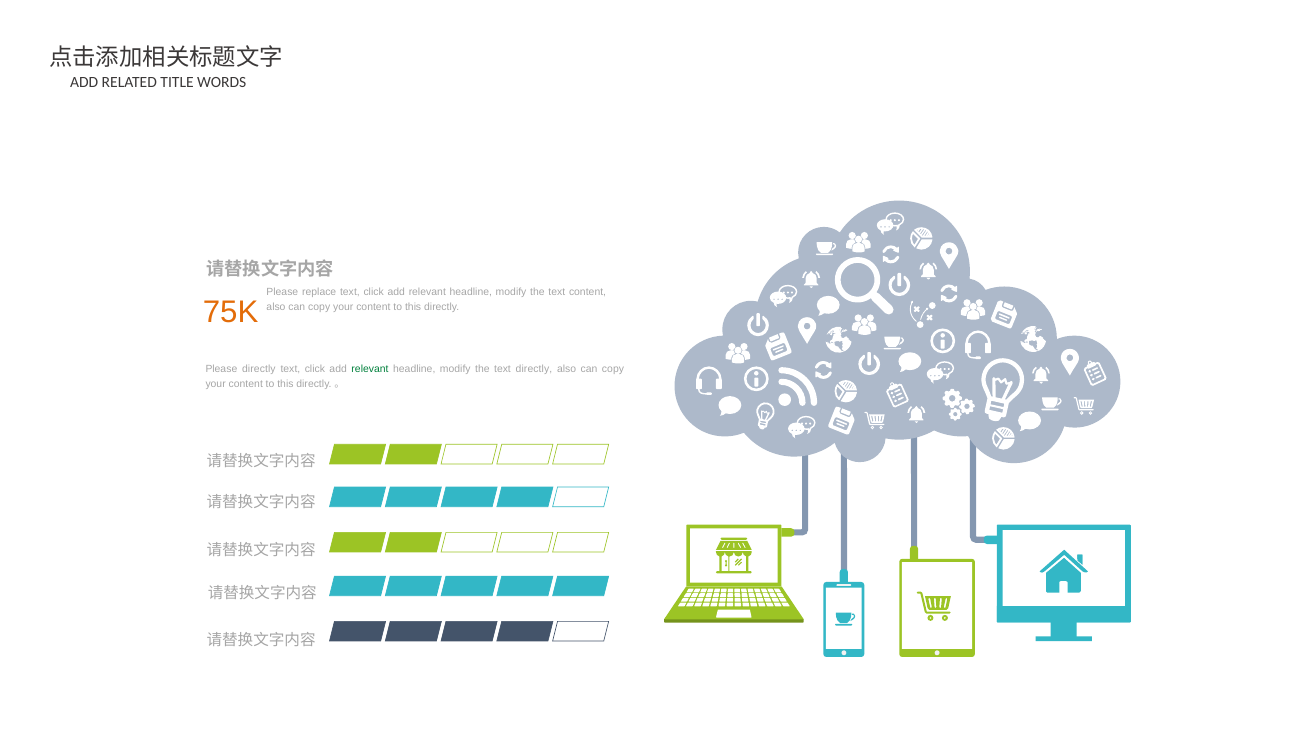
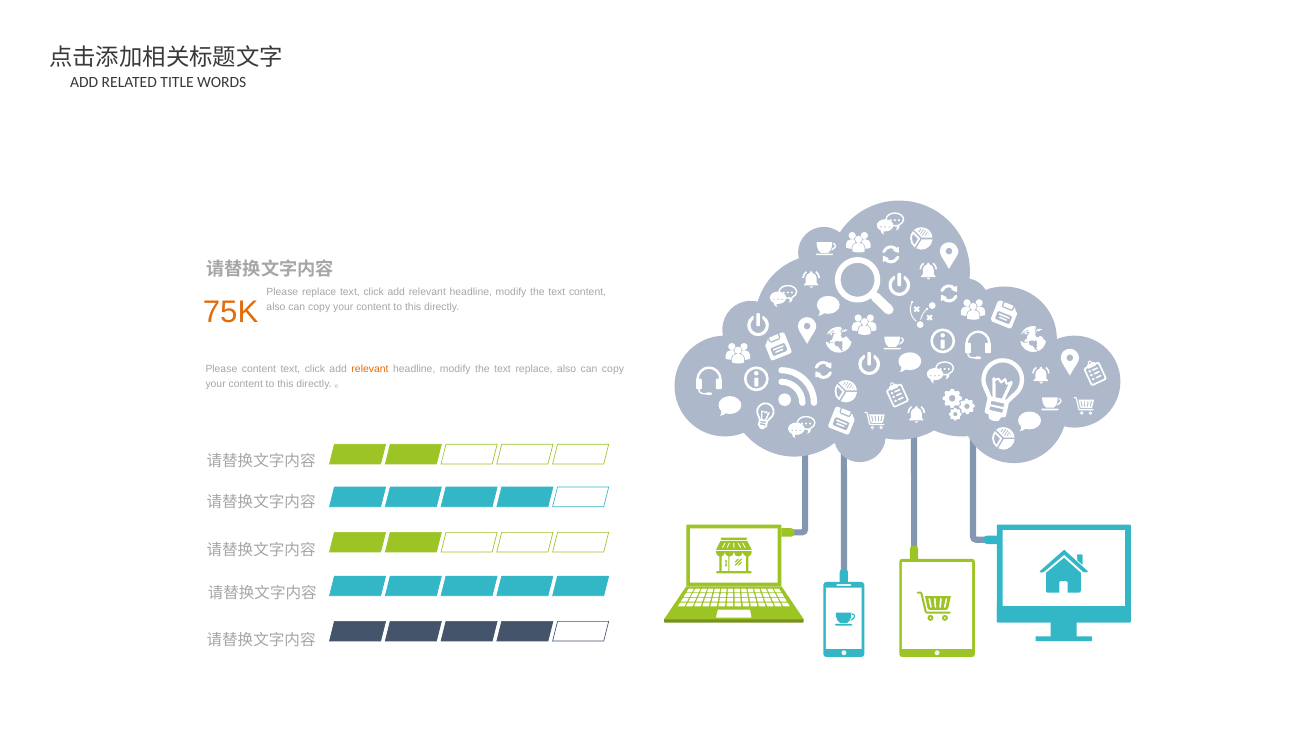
Please directly: directly -> content
relevant at (370, 369) colour: green -> orange
text directly: directly -> replace
